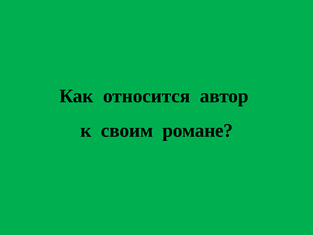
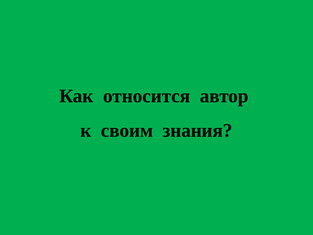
романе: романе -> знания
